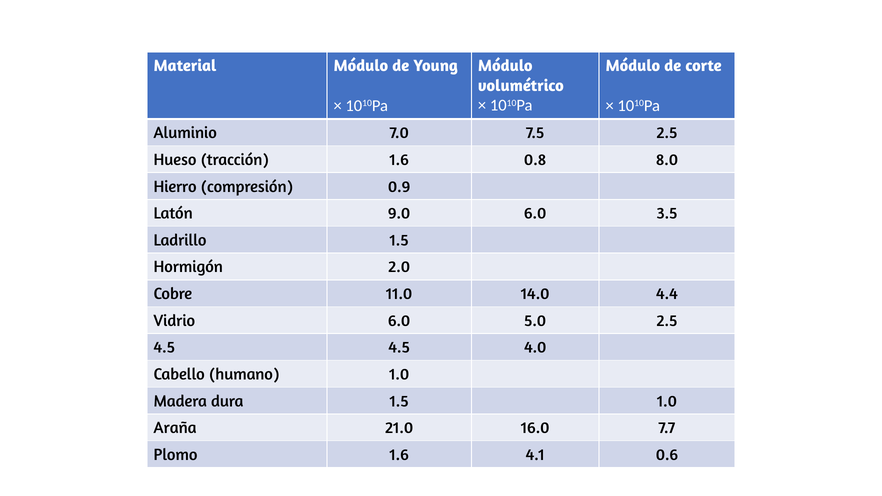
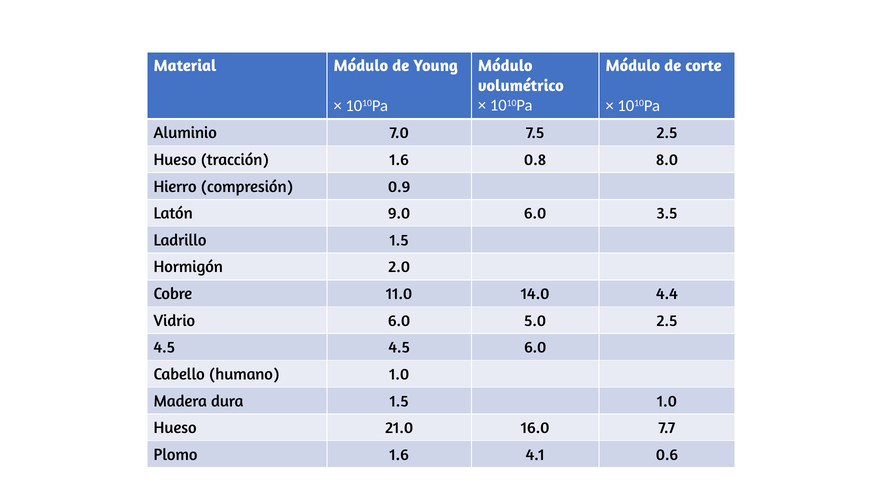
4.5 4.0: 4.0 -> 6.0
Araña at (175, 428): Araña -> Hueso
